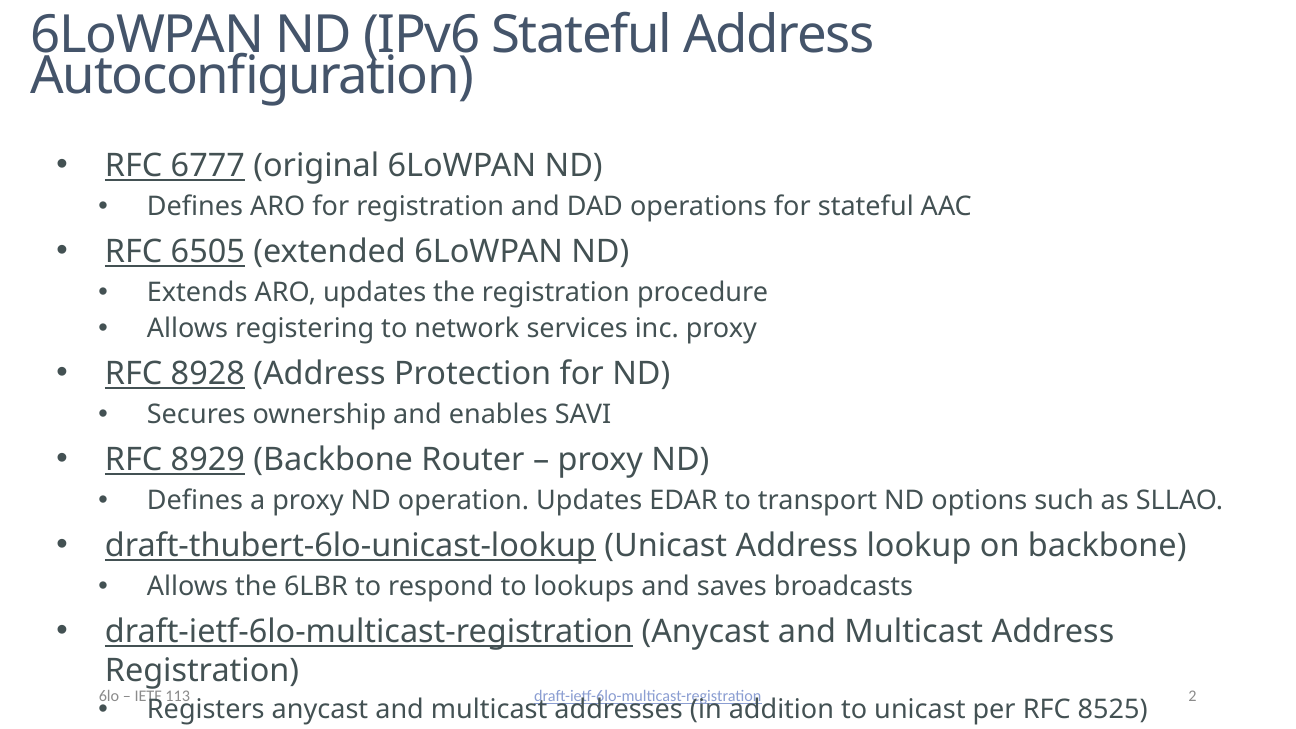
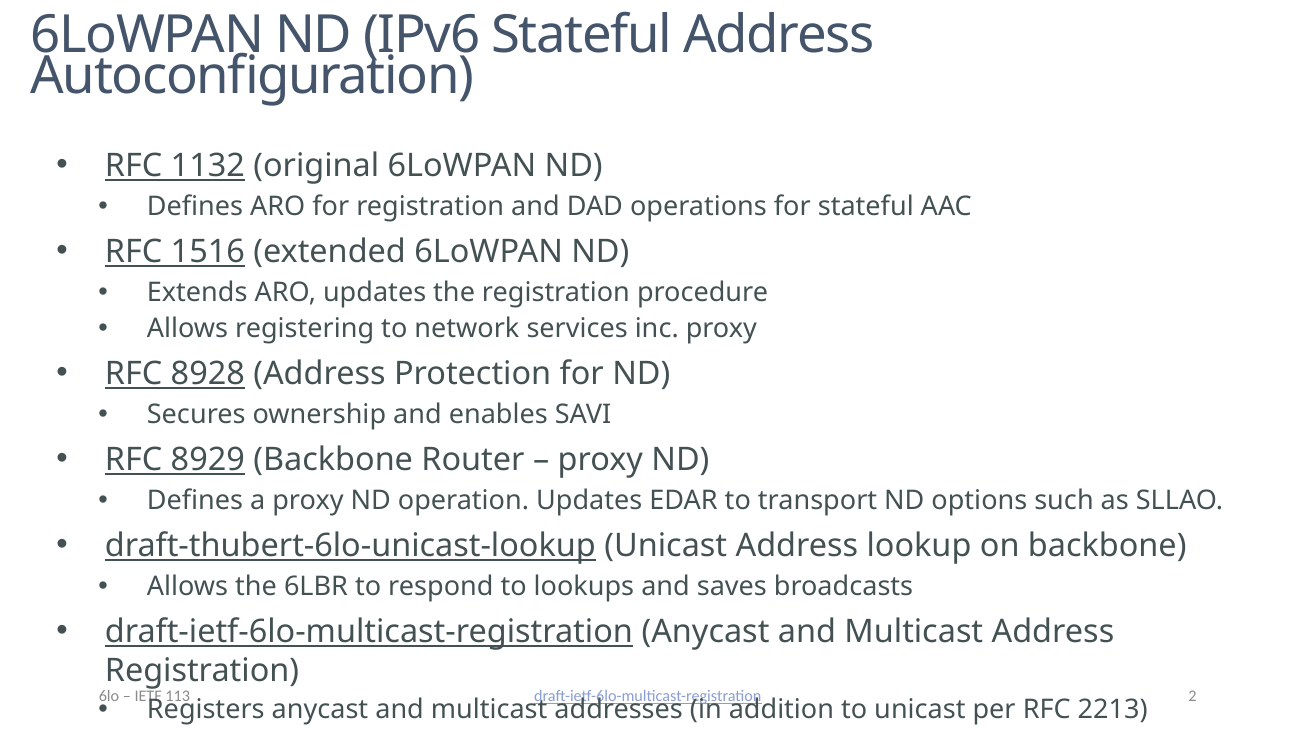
6777: 6777 -> 1132
6505: 6505 -> 1516
8525: 8525 -> 2213
